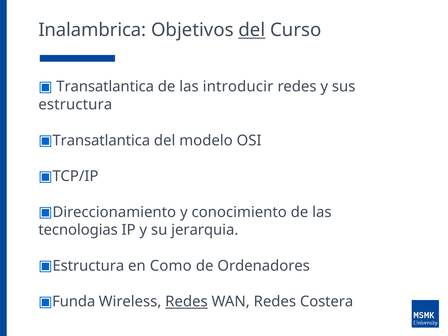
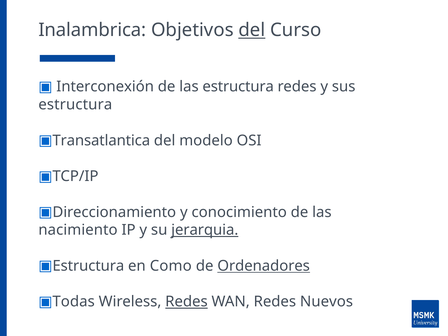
Transatlantica at (105, 87): Transatlantica -> Interconexión
las introducir: introducir -> estructura
tecnologias: tecnologias -> nacimiento
jerarquia underline: none -> present
Ordenadores underline: none -> present
Funda: Funda -> Todas
Costera: Costera -> Nuevos
